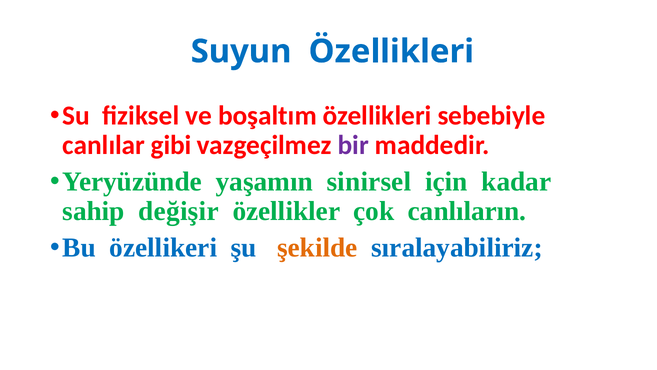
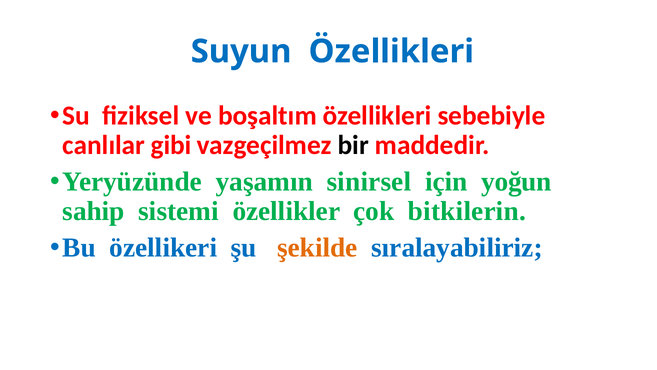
bir colour: purple -> black
kadar: kadar -> yoğun
değişir: değişir -> sistemi
canlıların: canlıların -> bitkilerin
